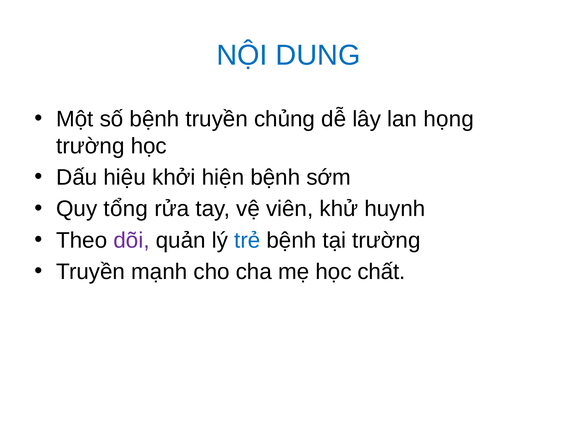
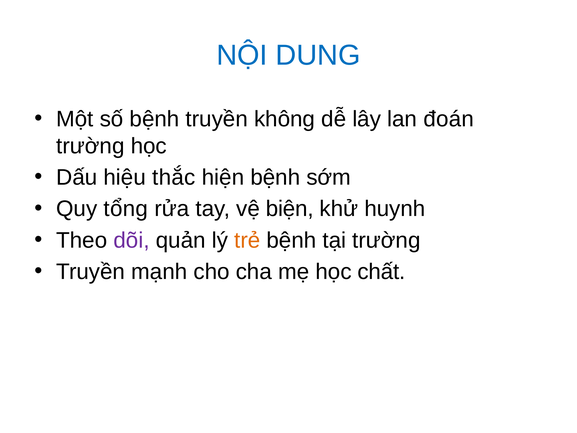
chủng: chủng -> không
họng: họng -> đoán
khởi: khởi -> thắc
viên: viên -> biện
trẻ colour: blue -> orange
